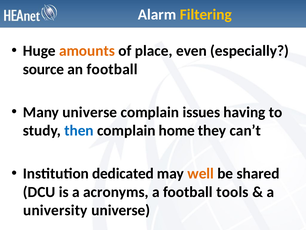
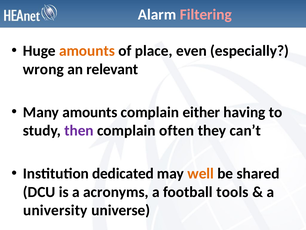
Filtering colour: yellow -> pink
source: source -> wrong
an football: football -> relevant
Many universe: universe -> amounts
issues: issues -> either
then colour: blue -> purple
home: home -> often
